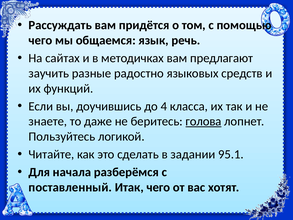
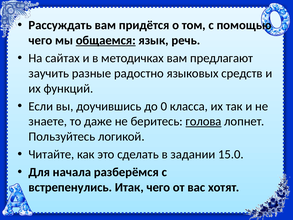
общаемся underline: none -> present
4: 4 -> 0
95.1: 95.1 -> 15.0
поставленный: поставленный -> встрепенулись
